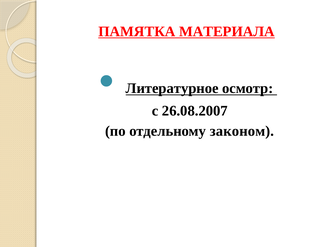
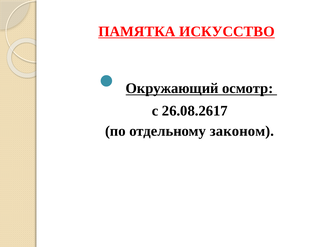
МАТЕРИАЛА: МАТЕРИАЛА -> ИСКУССТВО
Литературное: Литературное -> Окружающий
26.08.2007: 26.08.2007 -> 26.08.2617
